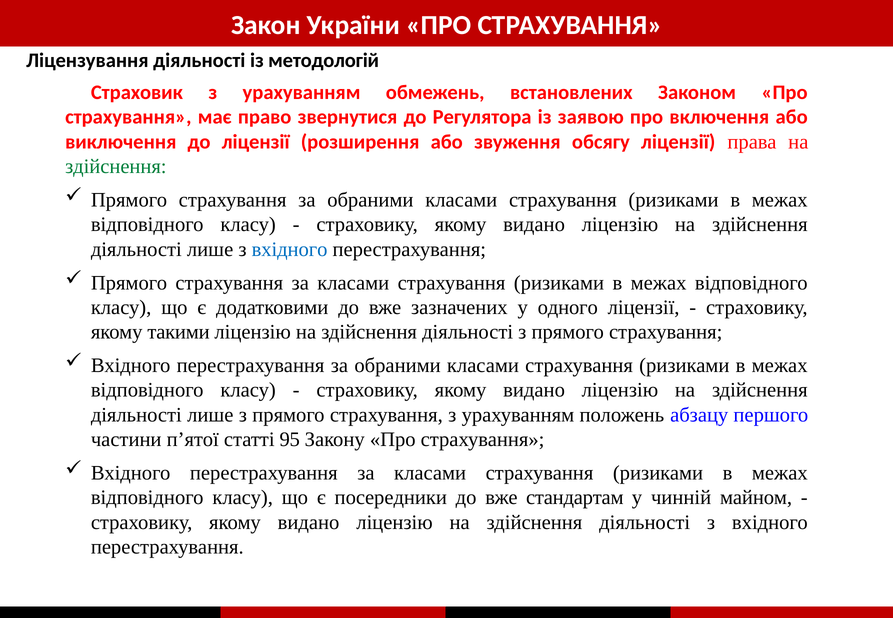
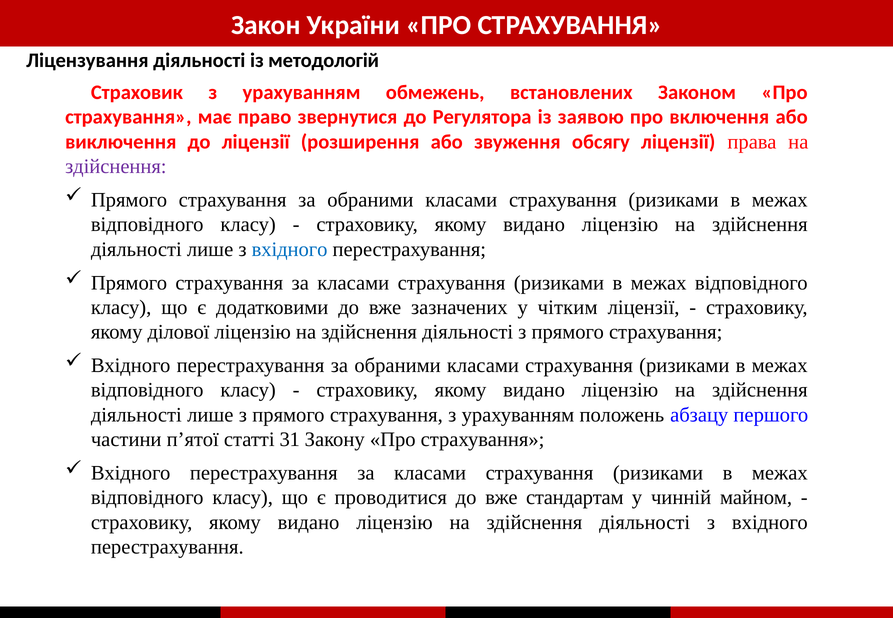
здійснення at (116, 167) colour: green -> purple
одного: одного -> чітким
такими: такими -> ділової
95: 95 -> 31
посередники: посередники -> проводитися
